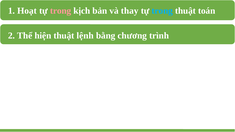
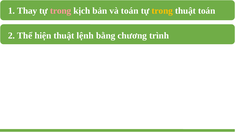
Hoạt: Hoạt -> Thay
và thay: thay -> toán
trong at (162, 11) colour: light blue -> yellow
